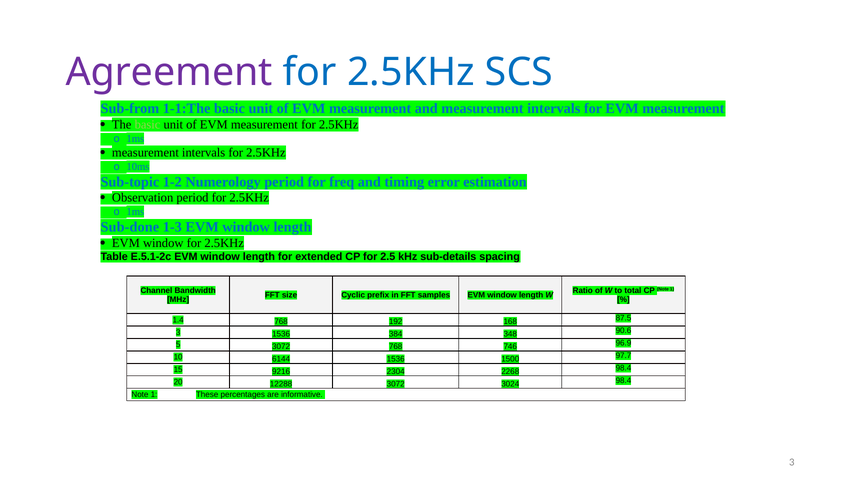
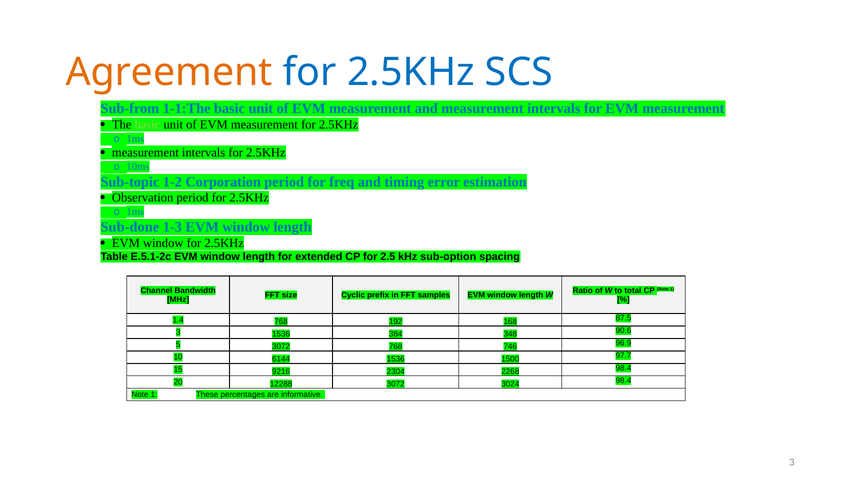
Agreement colour: purple -> orange
Numerology: Numerology -> Corporation
sub-details: sub-details -> sub-option
